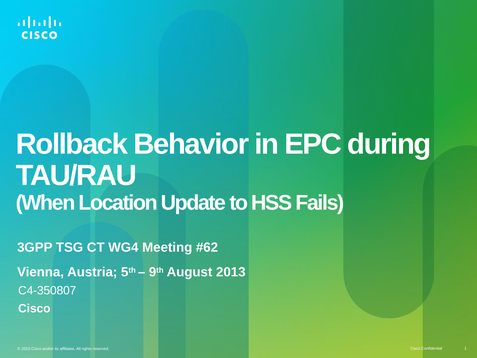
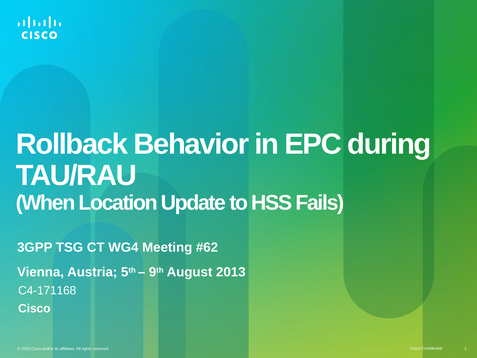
C4-350807: C4-350807 -> C4-171168
